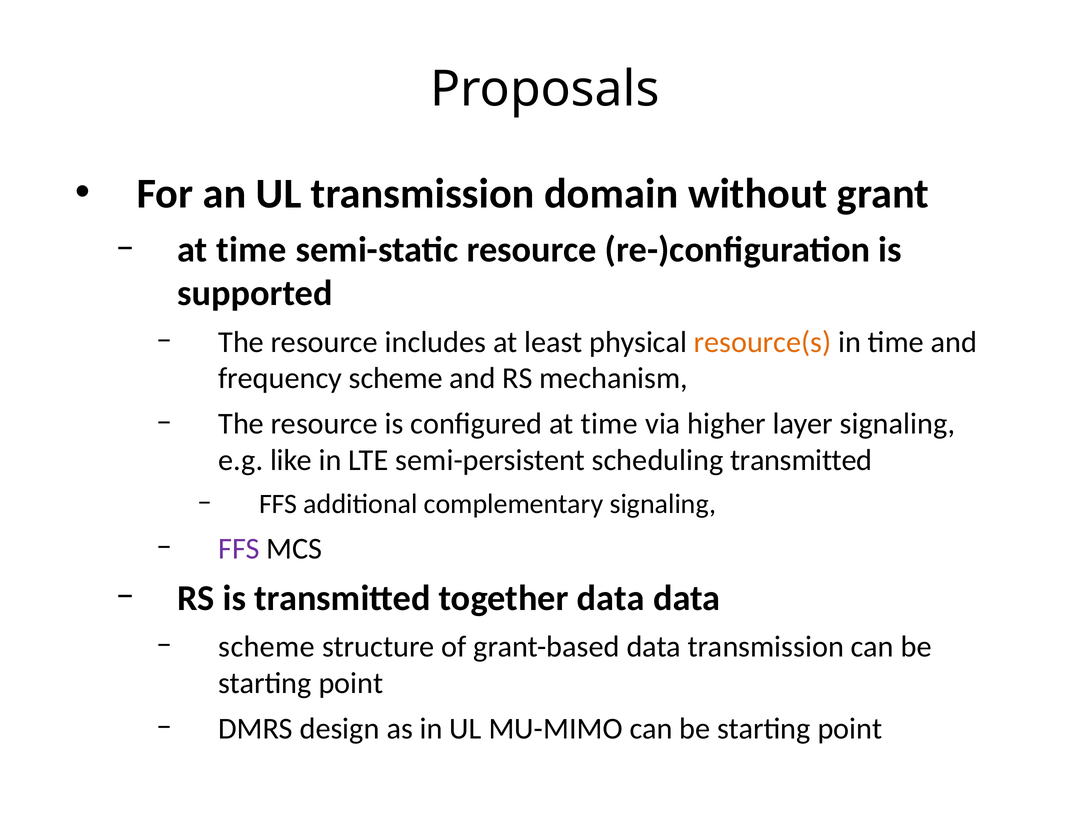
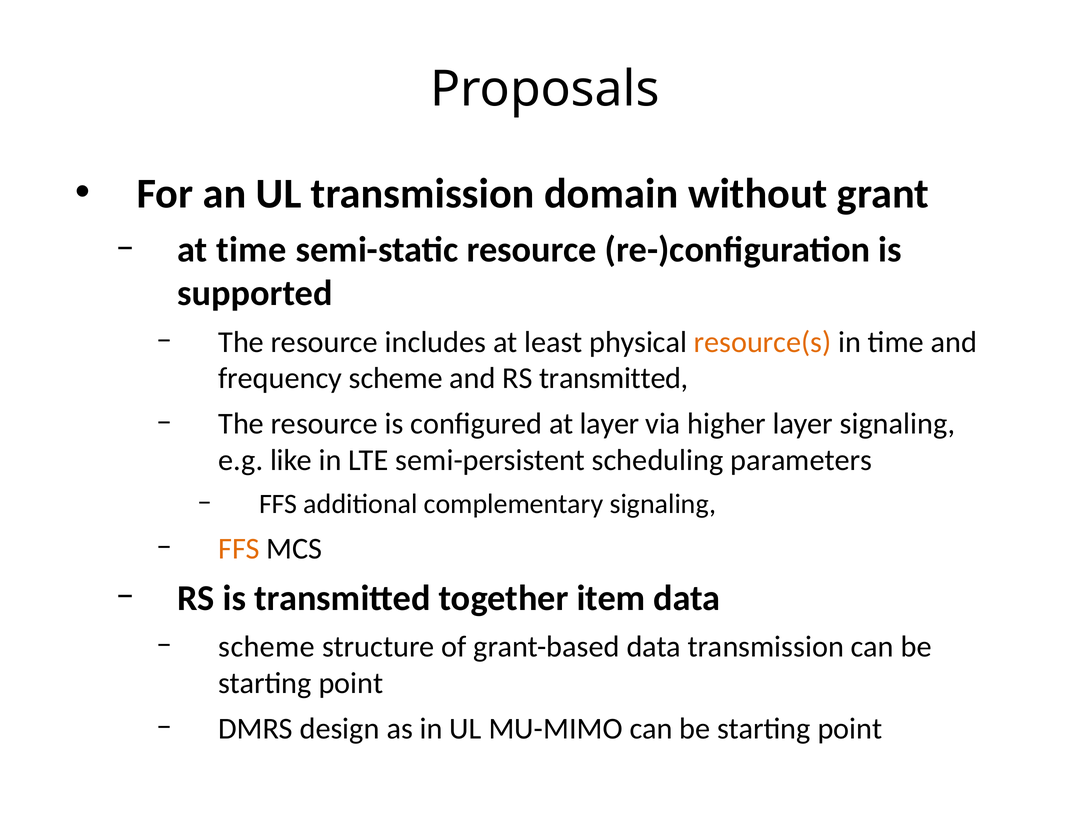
RS mechanism: mechanism -> transmitted
configured at time: time -> layer
scheduling transmitted: transmitted -> parameters
FFS at (239, 548) colour: purple -> orange
together data: data -> item
